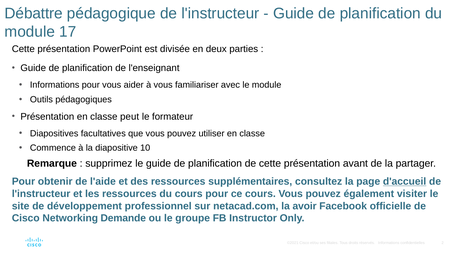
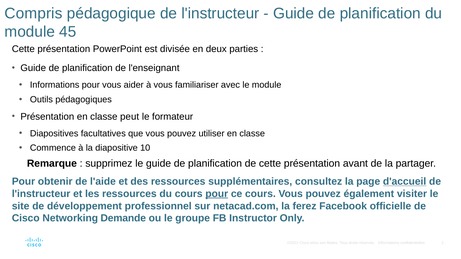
Débattre: Débattre -> Compris
17: 17 -> 45
pour at (217, 194) underline: none -> present
avoir: avoir -> ferez
